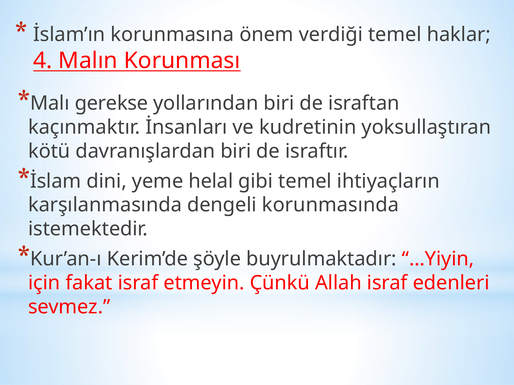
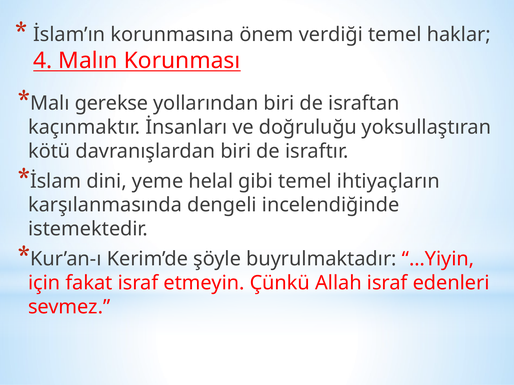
kudretinin: kudretinin -> doğruluğu
korunmasında: korunmasında -> incelendiğinde
